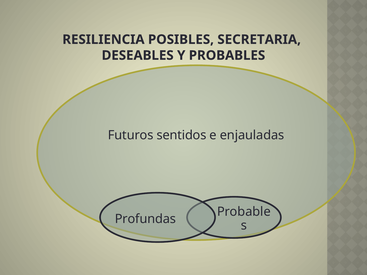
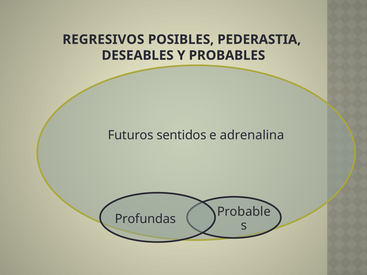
RESILIENCIA: RESILIENCIA -> REGRESIVOS
SECRETARIA: SECRETARIA -> PEDERASTIA
enjauladas: enjauladas -> adrenalina
